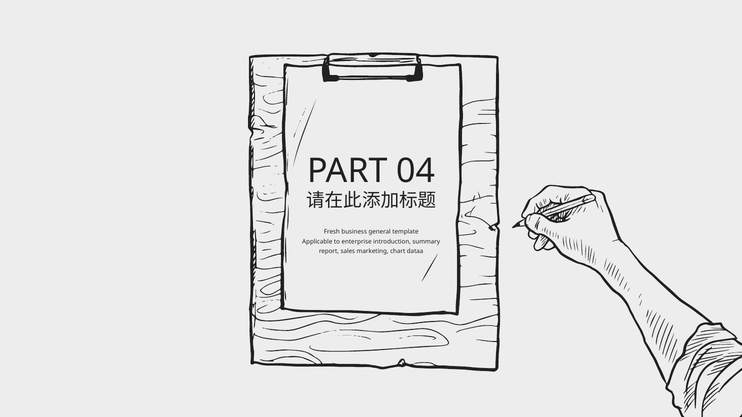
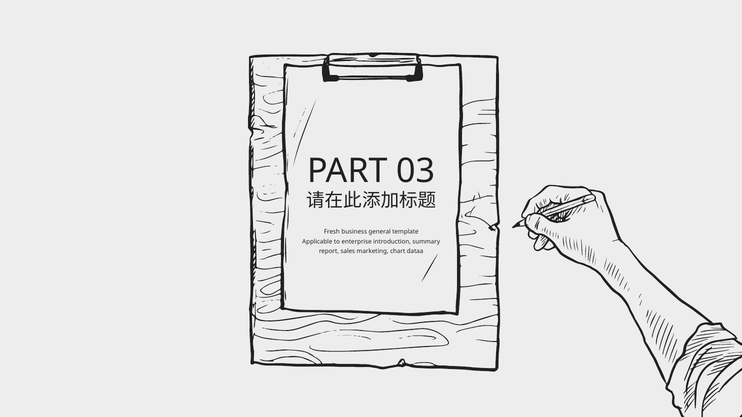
04: 04 -> 03
